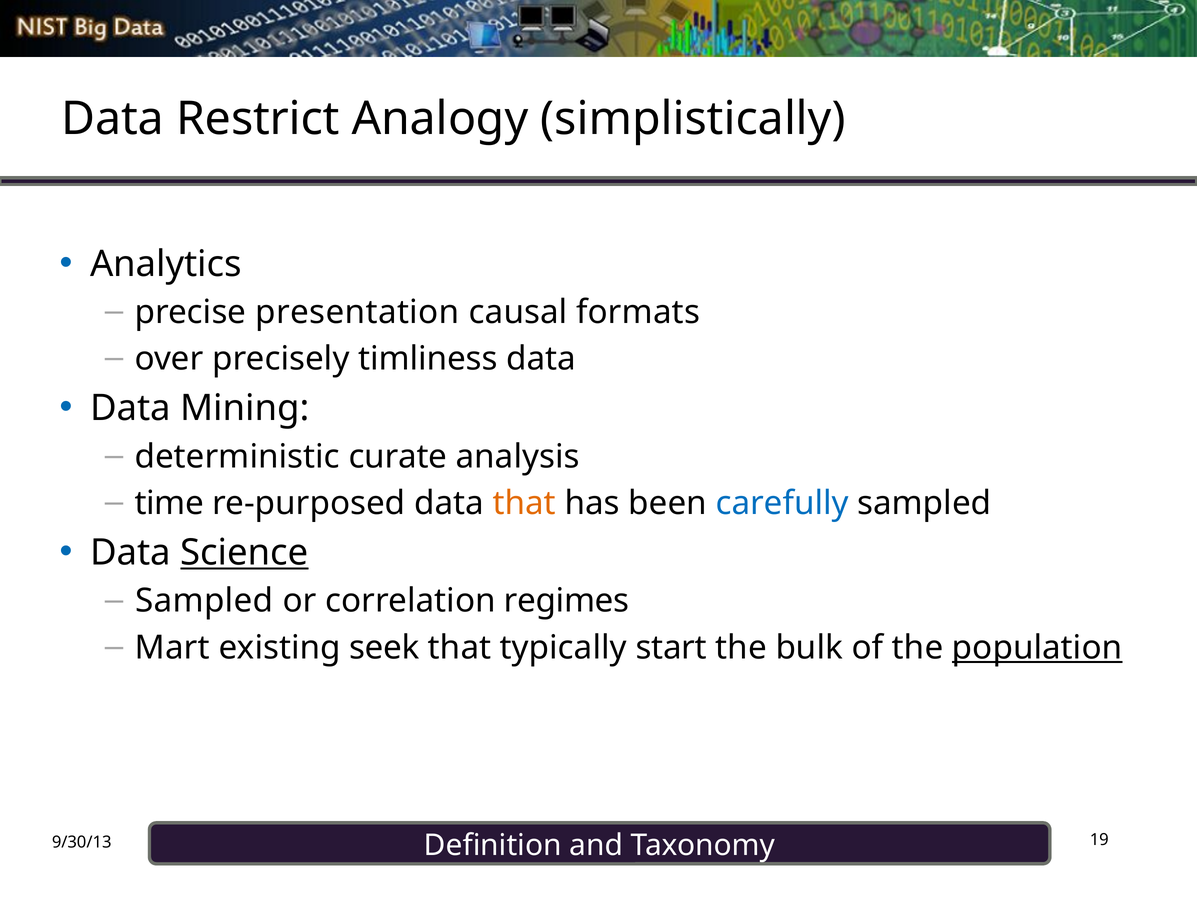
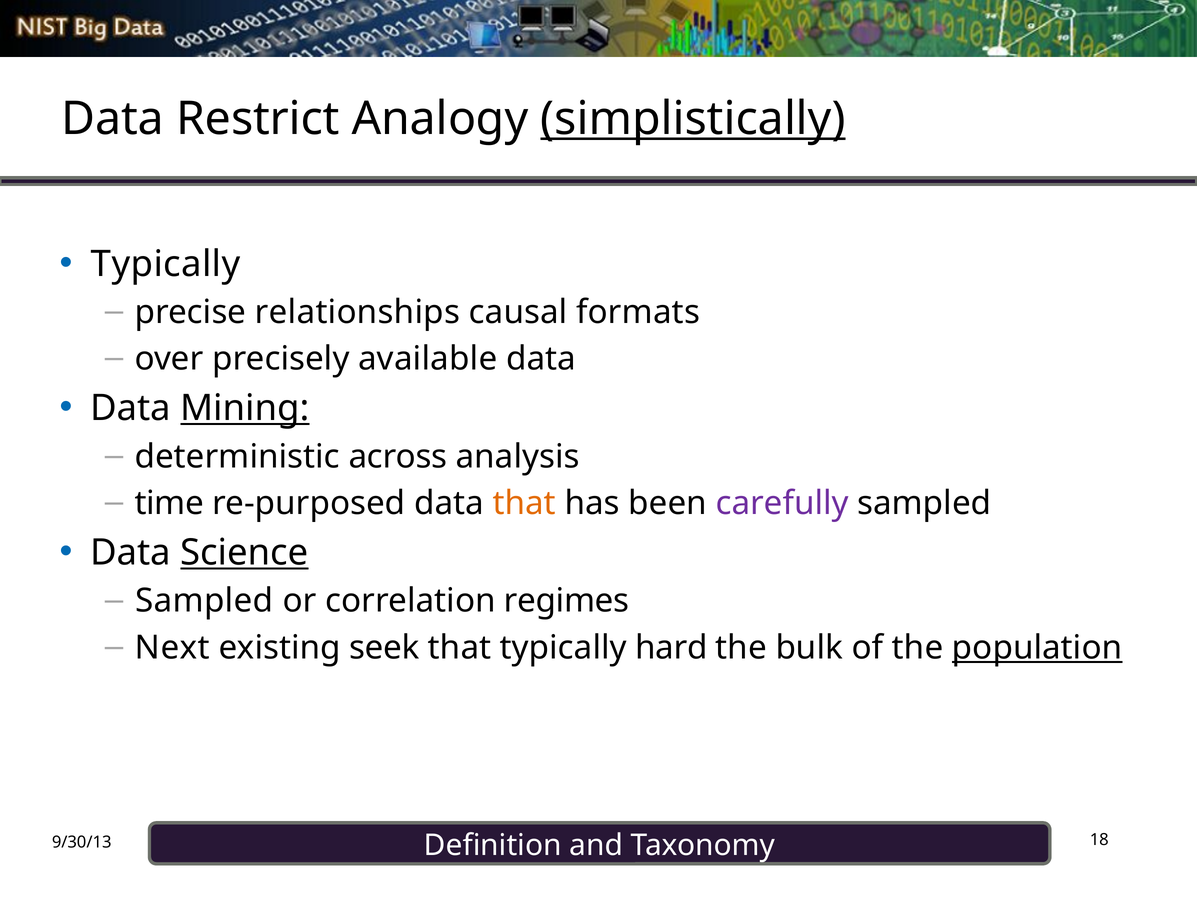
simplistically underline: none -> present
Analytics at (166, 264): Analytics -> Typically
presentation: presentation -> relationships
timliness: timliness -> available
Mining underline: none -> present
curate: curate -> across
carefully colour: blue -> purple
Mart: Mart -> Next
start: start -> hard
19: 19 -> 18
